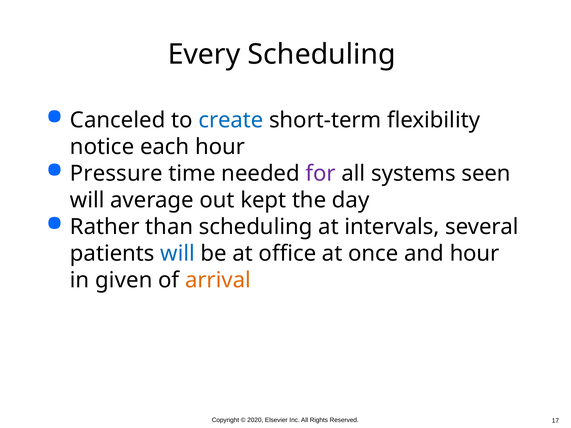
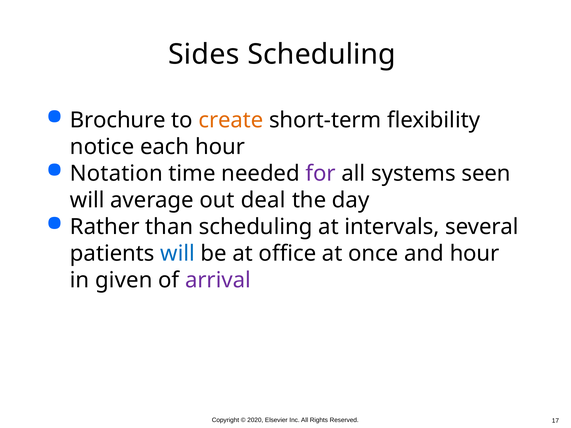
Every: Every -> Sides
Canceled: Canceled -> Brochure
create colour: blue -> orange
Pressure: Pressure -> Notation
kept: kept -> deal
arrival colour: orange -> purple
